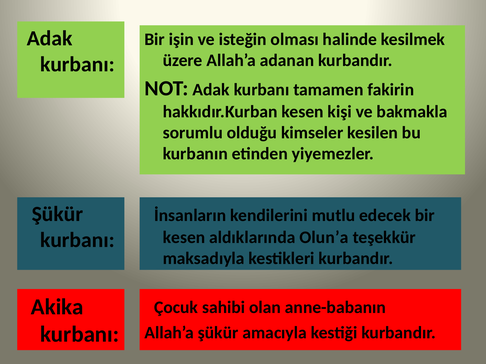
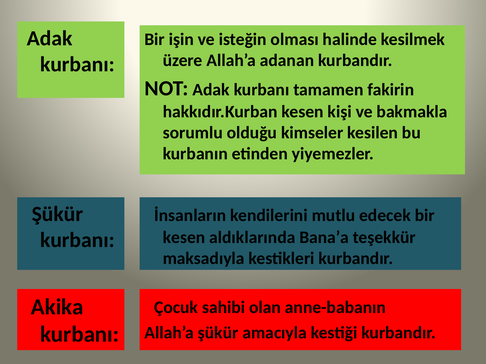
Olun’a: Olun’a -> Bana’a
